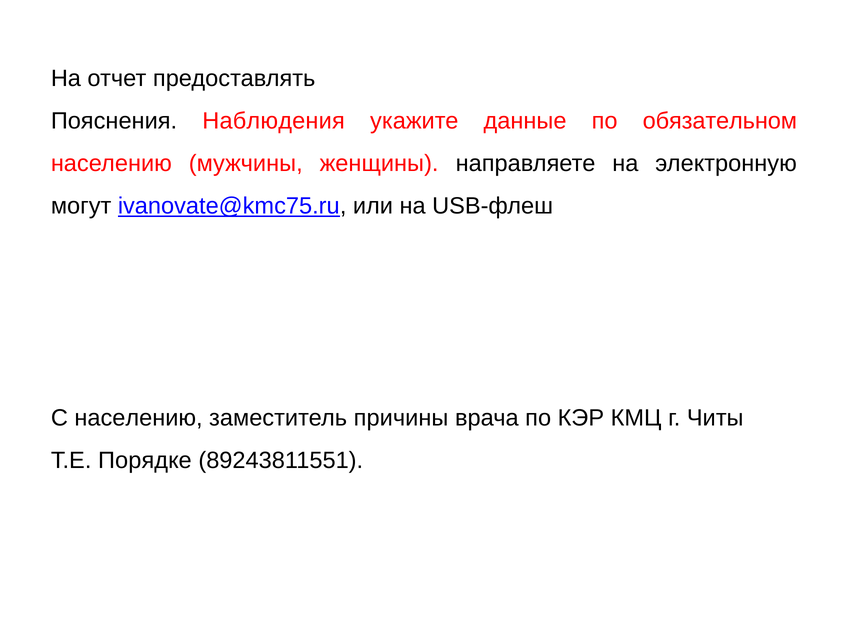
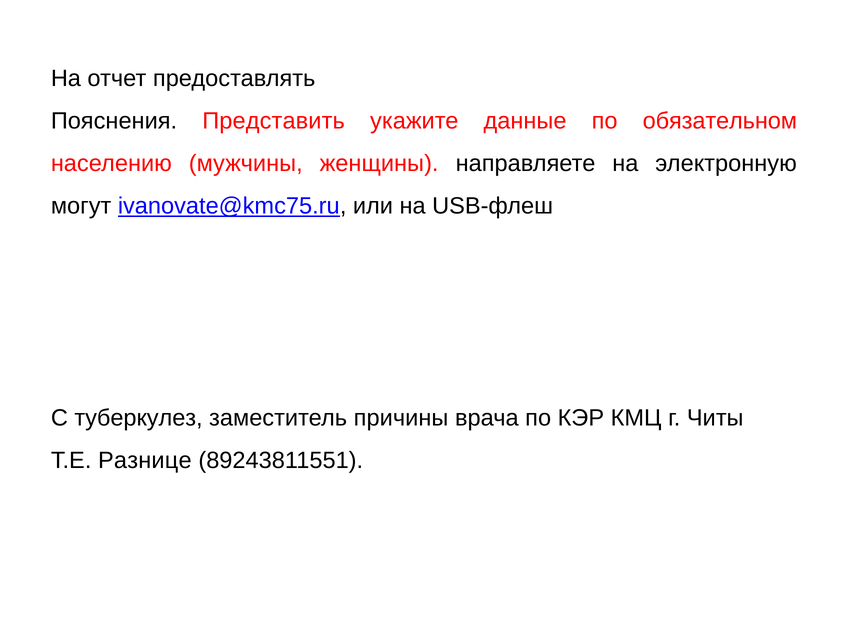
Наблюдения: Наблюдения -> Представить
С населению: населению -> туберкулез
Порядке: Порядке -> Разнице
